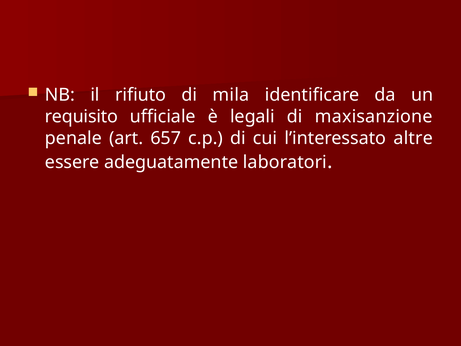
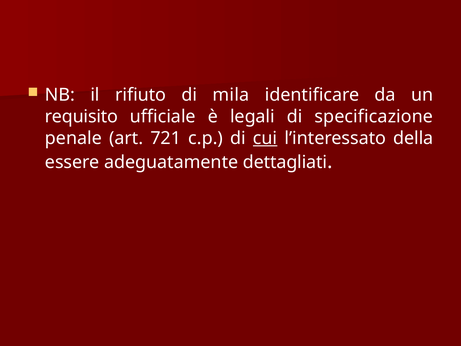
maxisanzione: maxisanzione -> specificazione
657: 657 -> 721
cui underline: none -> present
altre: altre -> della
laboratori: laboratori -> dettagliati
